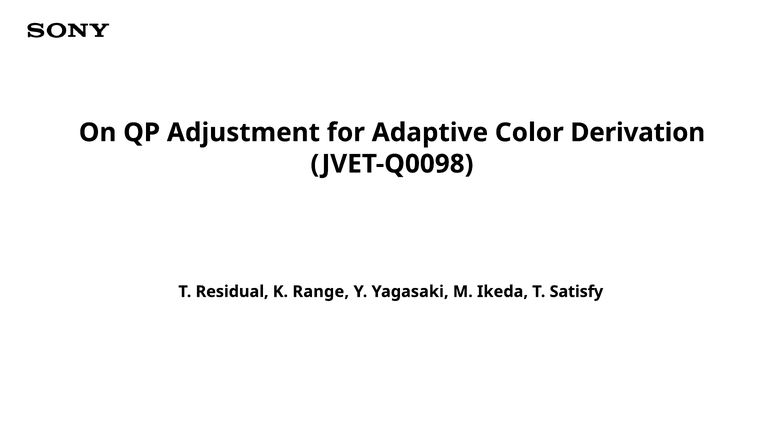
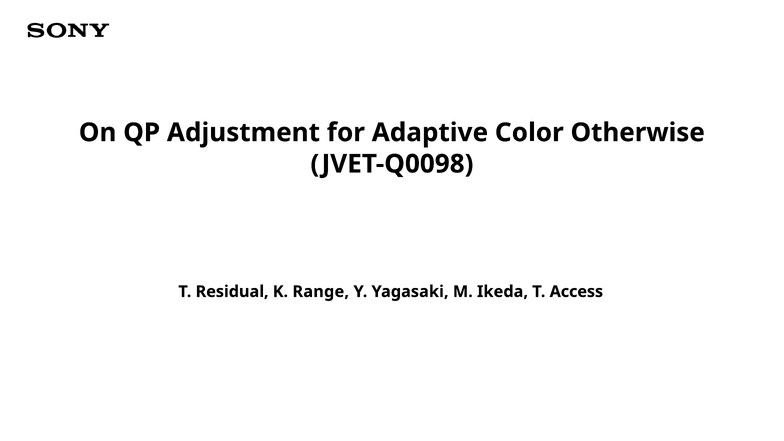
Derivation: Derivation -> Otherwise
Satisfy: Satisfy -> Access
